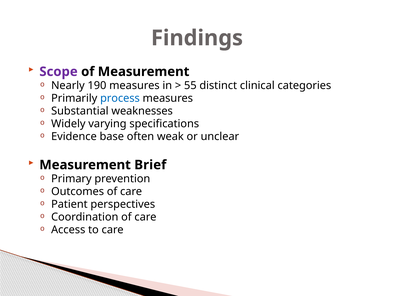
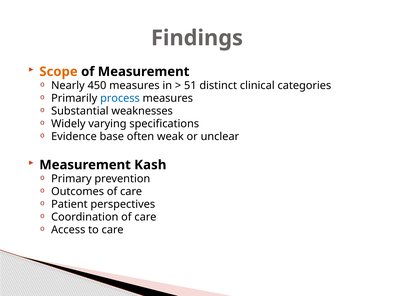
Scope colour: purple -> orange
190: 190 -> 450
55: 55 -> 51
Brief: Brief -> Kash
